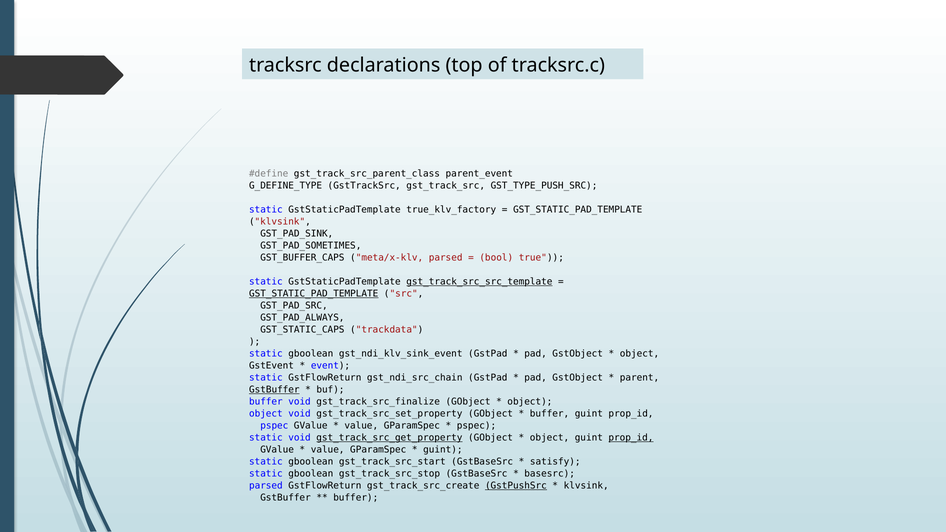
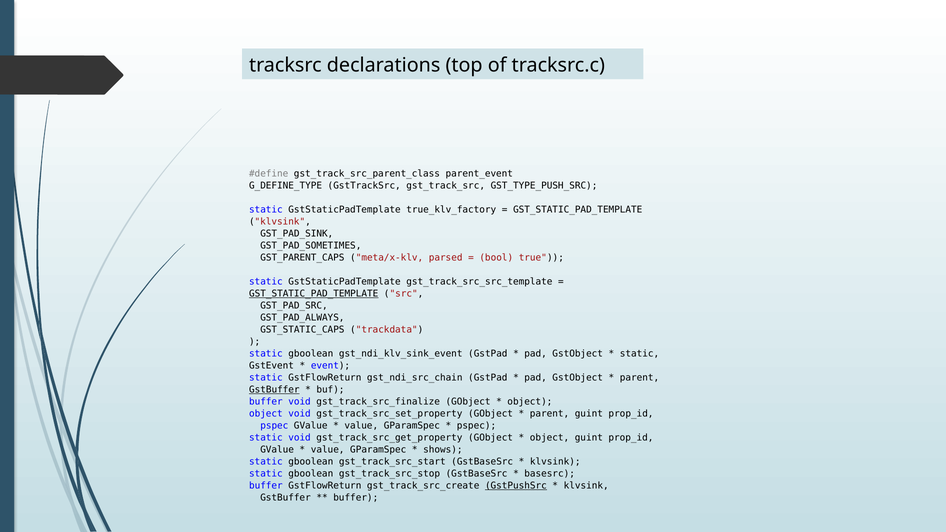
GST_BUFFER_CAPS: GST_BUFFER_CAPS -> GST_PARENT_CAPS
gst_track_src_src_template underline: present -> none
object at (640, 354): object -> static
buffer at (550, 414): buffer -> parent
gst_track_src_get_property underline: present -> none
prop_id at (631, 438) underline: present -> none
guint at (443, 450): guint -> shows
satisfy at (555, 462): satisfy -> klvsink
parsed at (266, 486): parsed -> buffer
